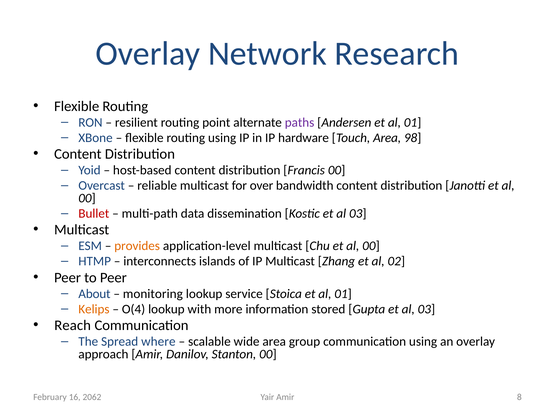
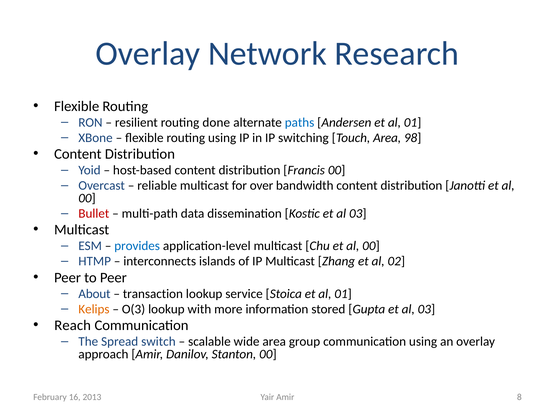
point: point -> done
paths colour: purple -> blue
hardware: hardware -> switching
provides colour: orange -> blue
monitoring: monitoring -> transaction
O(4: O(4 -> O(3
where: where -> switch
2062: 2062 -> 2013
